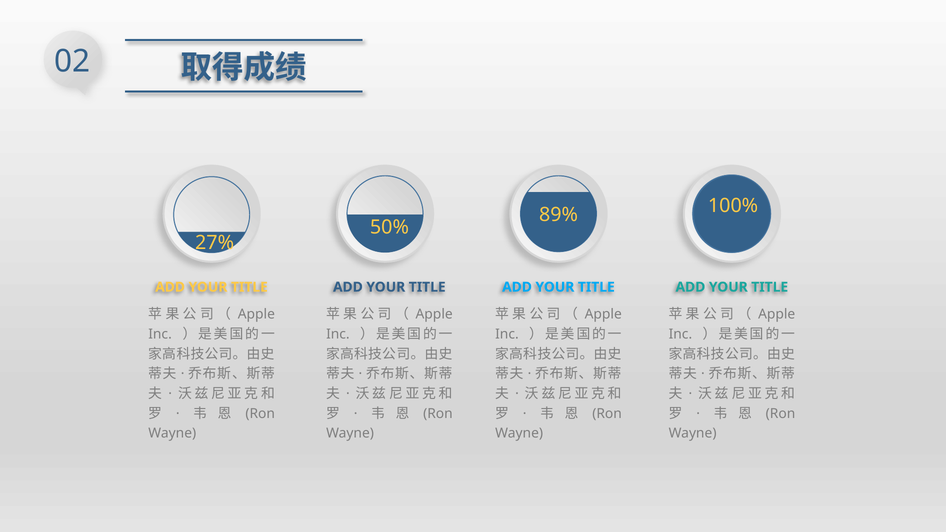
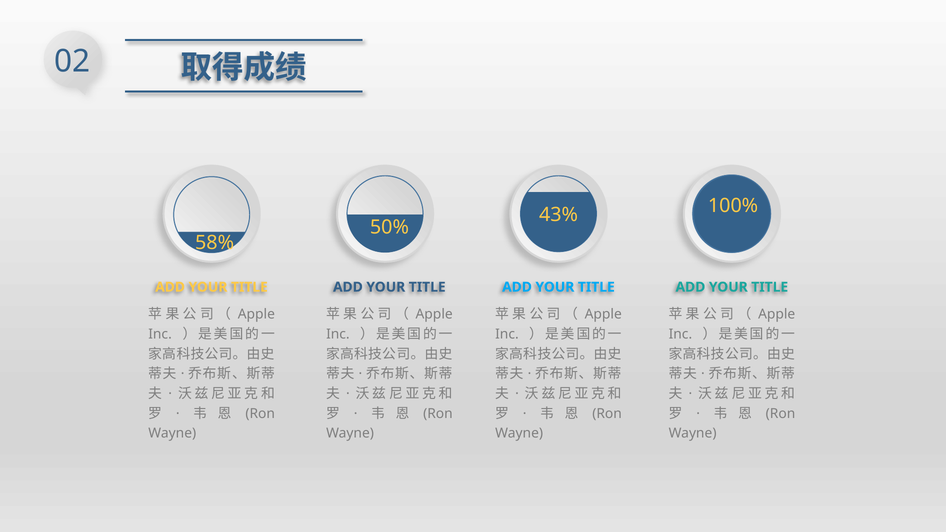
89%: 89% -> 43%
27%: 27% -> 58%
